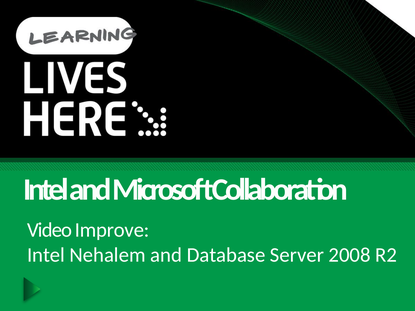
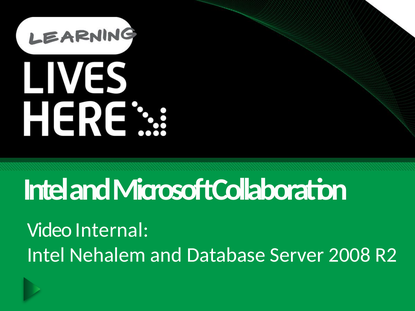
Improve: Improve -> Internal
